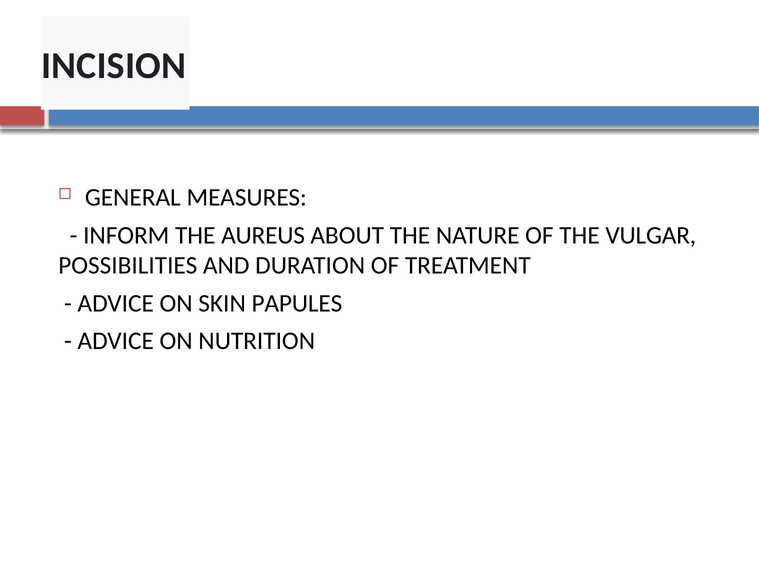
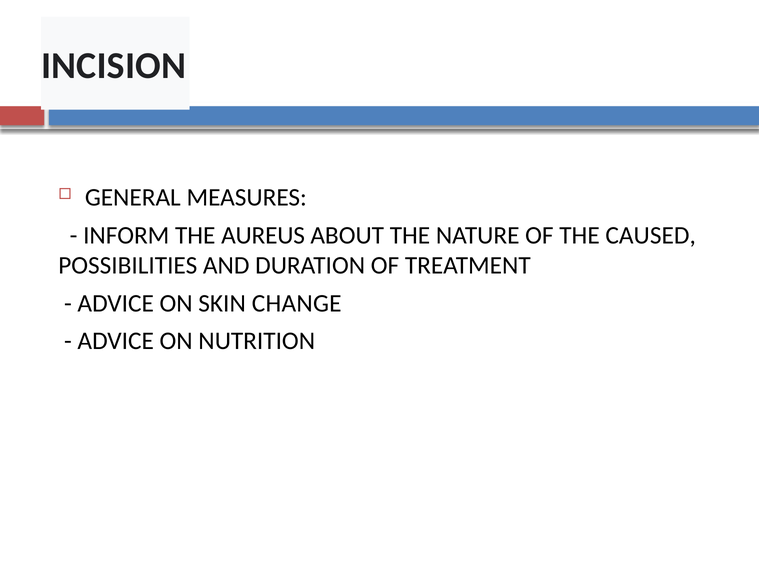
VULGAR: VULGAR -> CAUSED
PAPULES: PAPULES -> CHANGE
